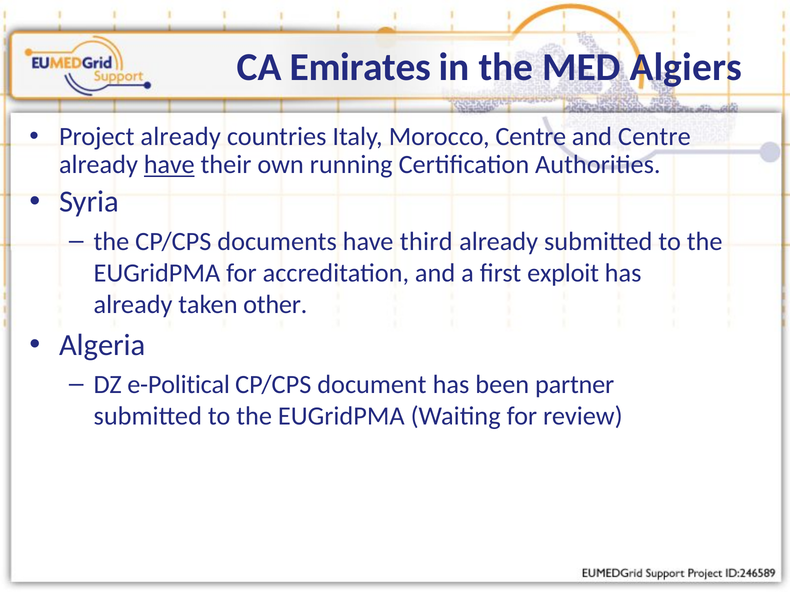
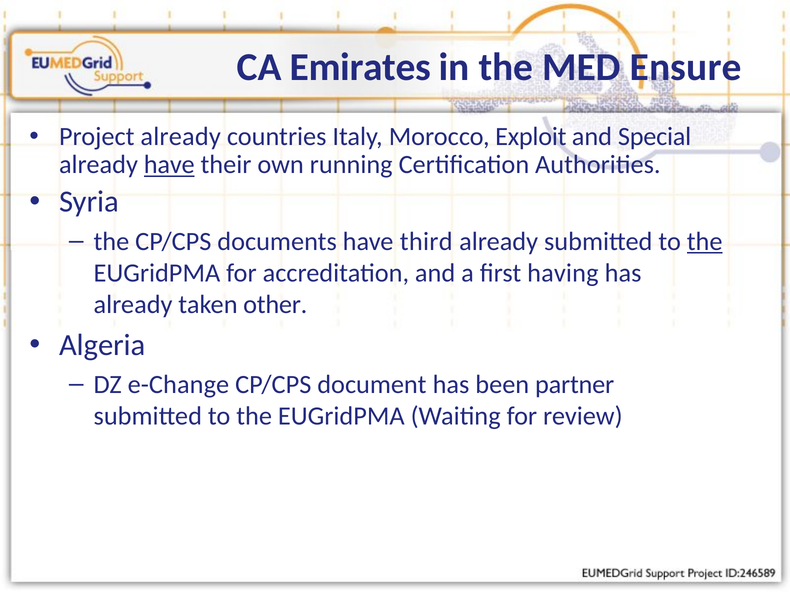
Algiers: Algiers -> Ensure
Morocco Centre: Centre -> Exploit
and Centre: Centre -> Special
the at (705, 242) underline: none -> present
exploit: exploit -> having
e-Political: e-Political -> e-Change
